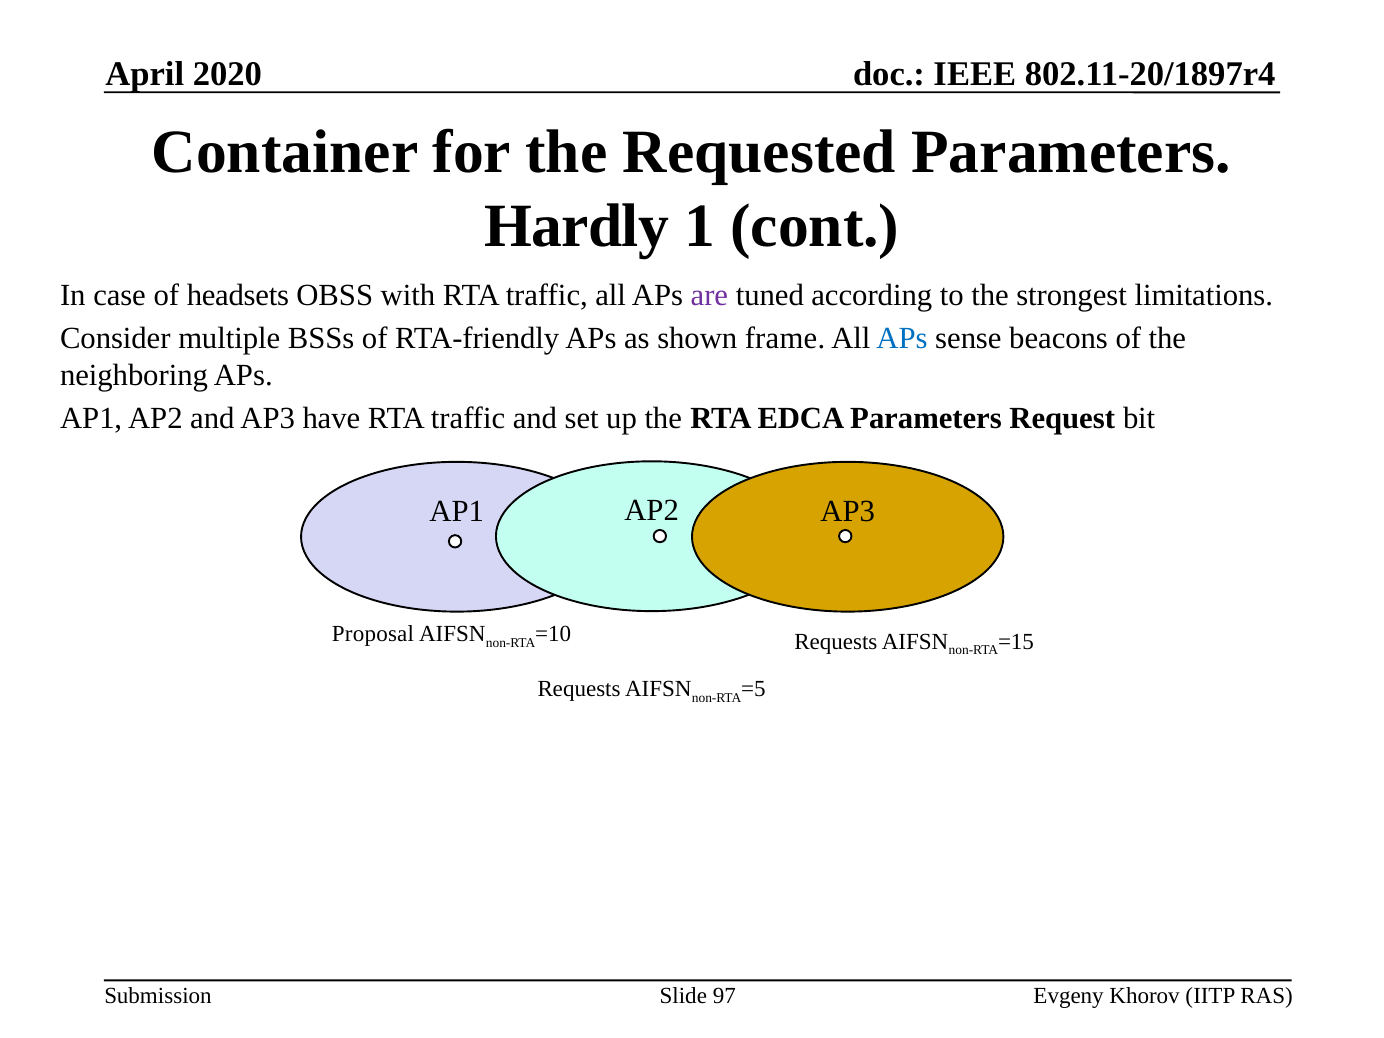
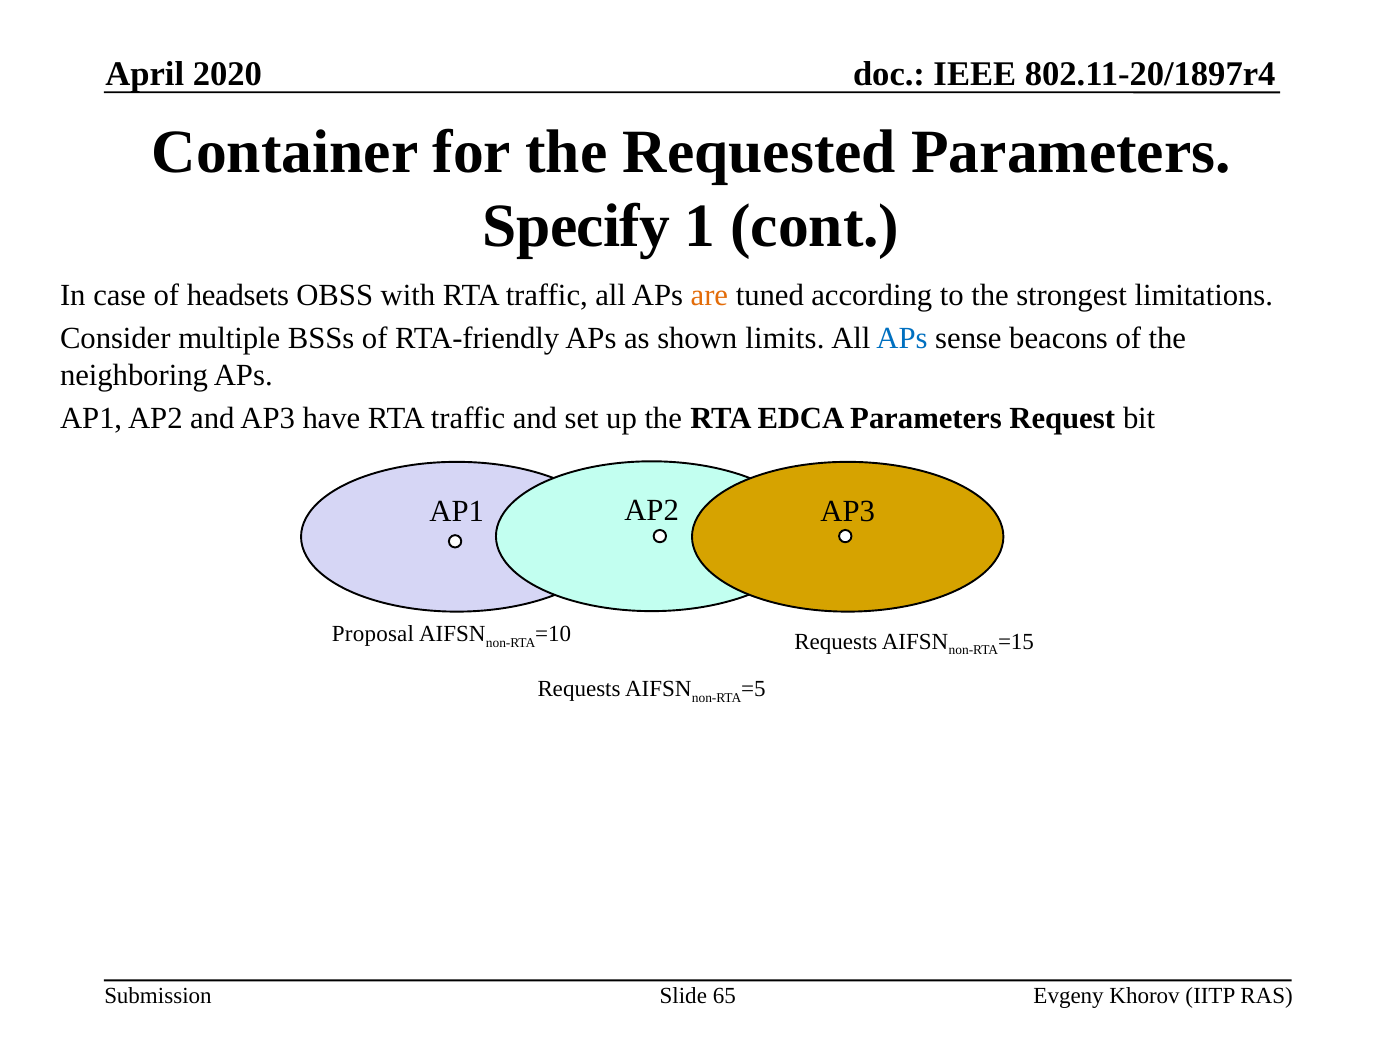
Hardly: Hardly -> Specify
are colour: purple -> orange
frame: frame -> limits
97: 97 -> 65
